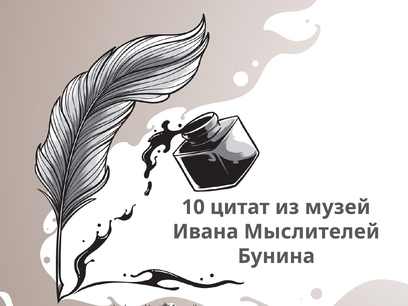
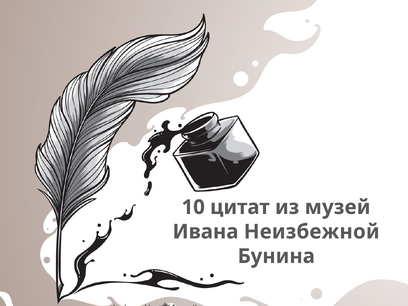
Мыслителей: Мыслителей -> Неизбежной
